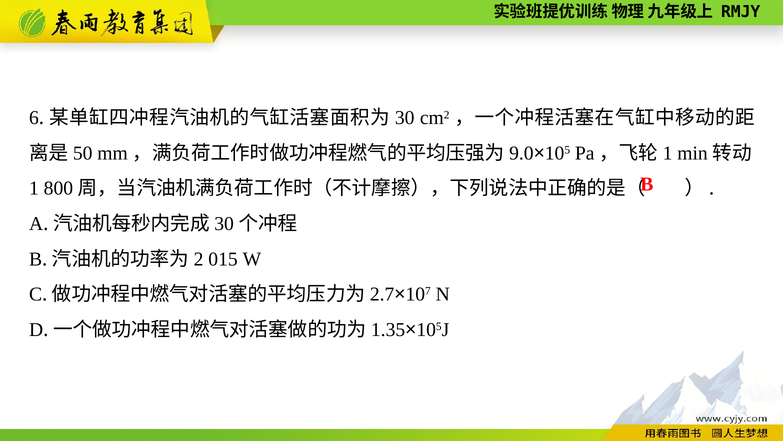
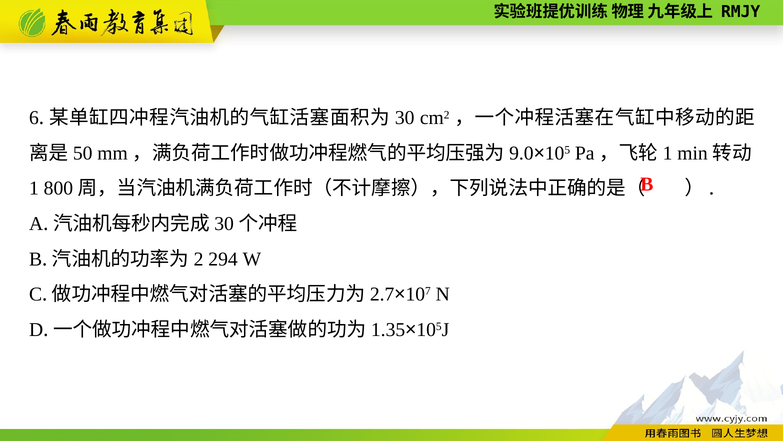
015: 015 -> 294
